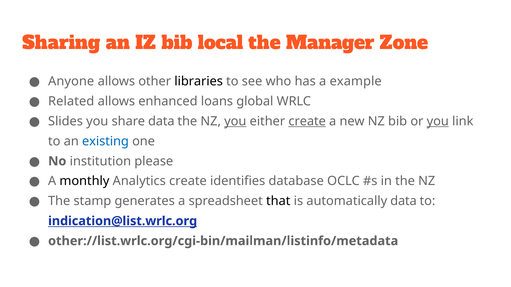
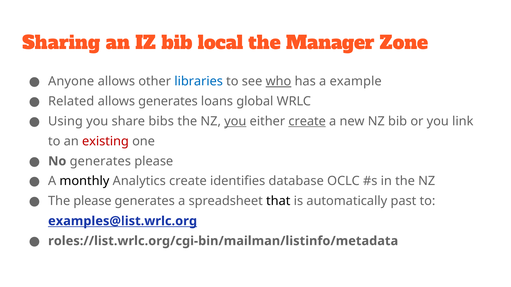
libraries colour: black -> blue
who underline: none -> present
allows enhanced: enhanced -> generates
Slides: Slides -> Using
share data: data -> bibs
you at (438, 121) underline: present -> none
existing colour: blue -> red
No institution: institution -> generates
The stamp: stamp -> please
automatically data: data -> past
indication@list.wrlc.org: indication@list.wrlc.org -> examples@list.wrlc.org
other://list.wrlc.org/cgi-bin/mailman/listinfo/metadata: other://list.wrlc.org/cgi-bin/mailman/listinfo/metadata -> roles://list.wrlc.org/cgi-bin/mailman/listinfo/metadata
